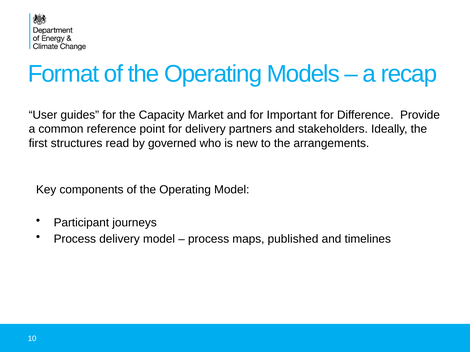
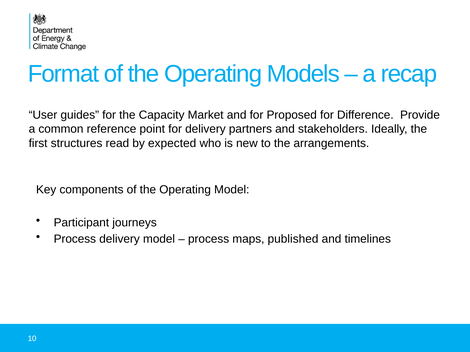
Important: Important -> Proposed
governed: governed -> expected
